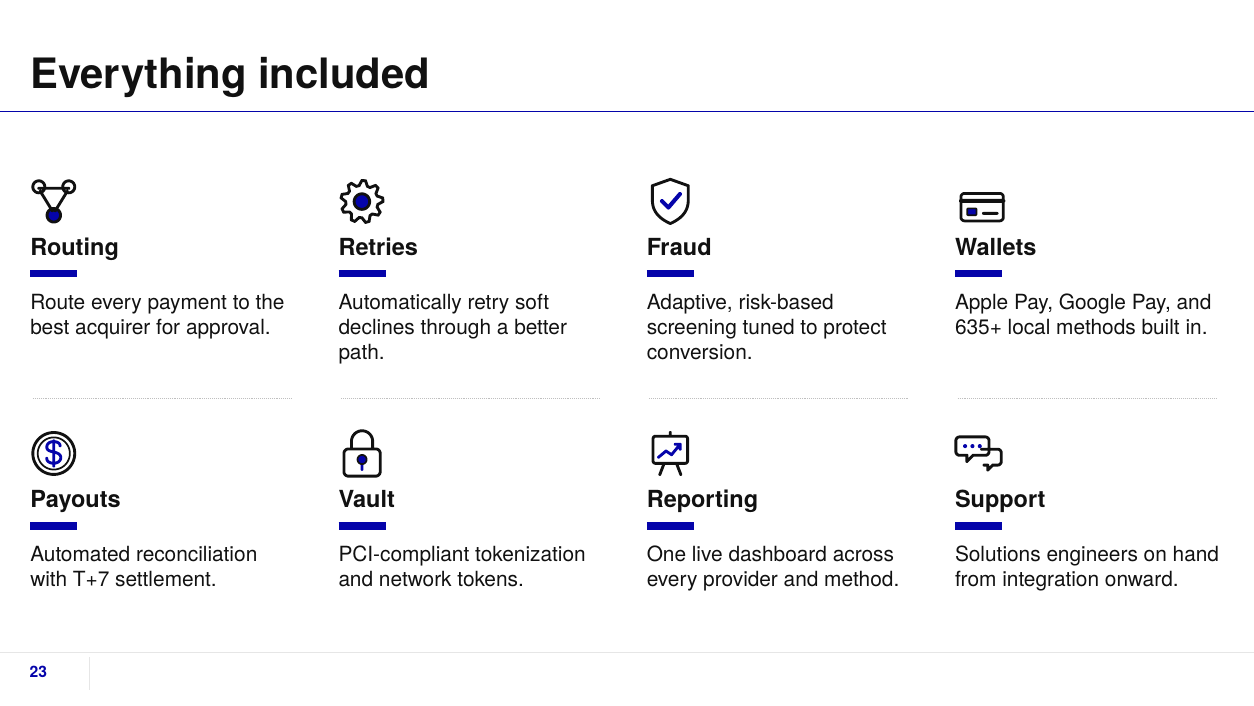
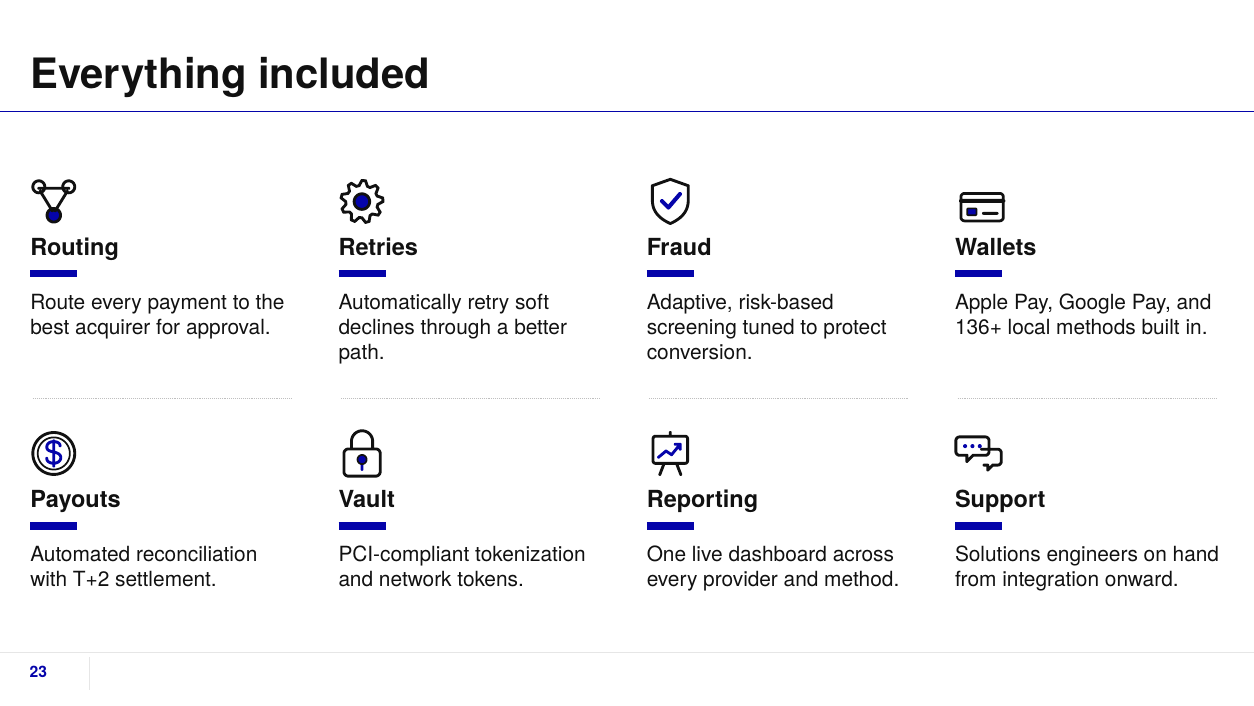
635+: 635+ -> 136+
T+7: T+7 -> T+2
